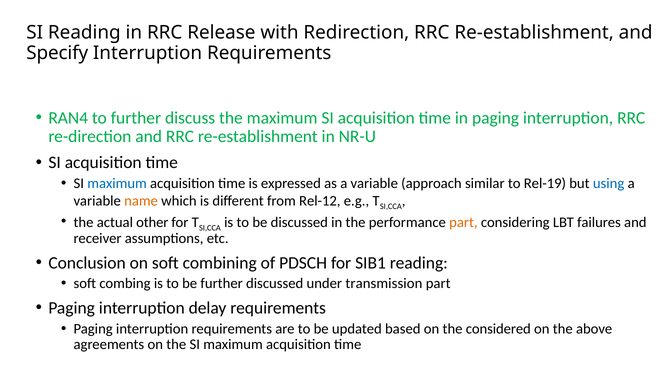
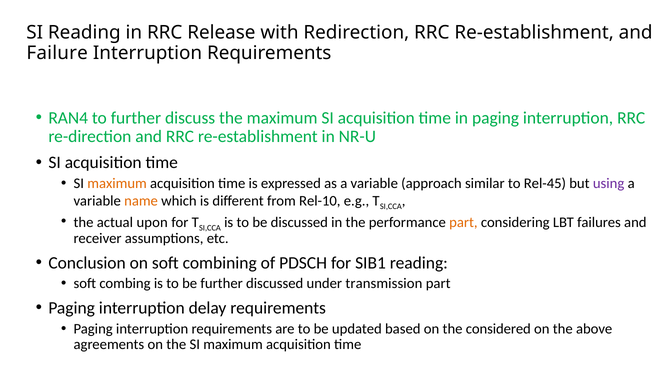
Specify: Specify -> Failure
maximum at (117, 184) colour: blue -> orange
Rel-19: Rel-19 -> Rel-45
using colour: blue -> purple
Rel-12: Rel-12 -> Rel-10
other: other -> upon
